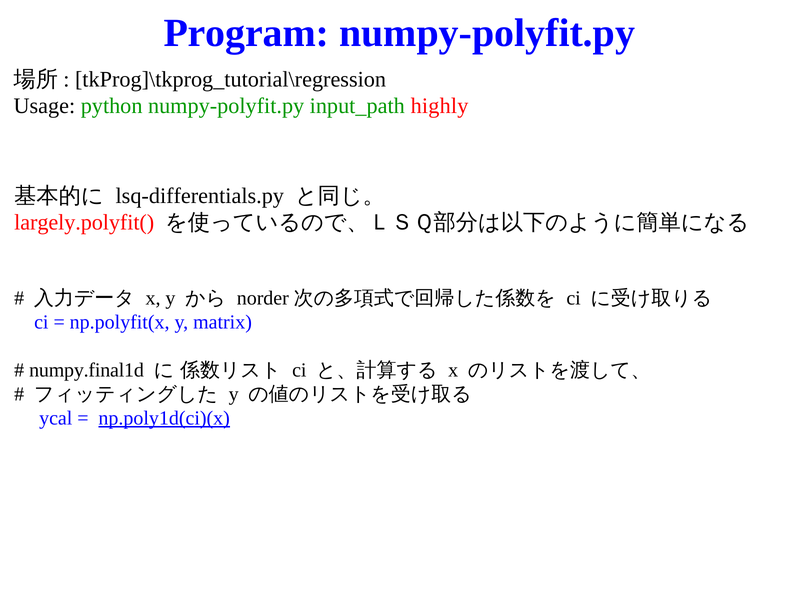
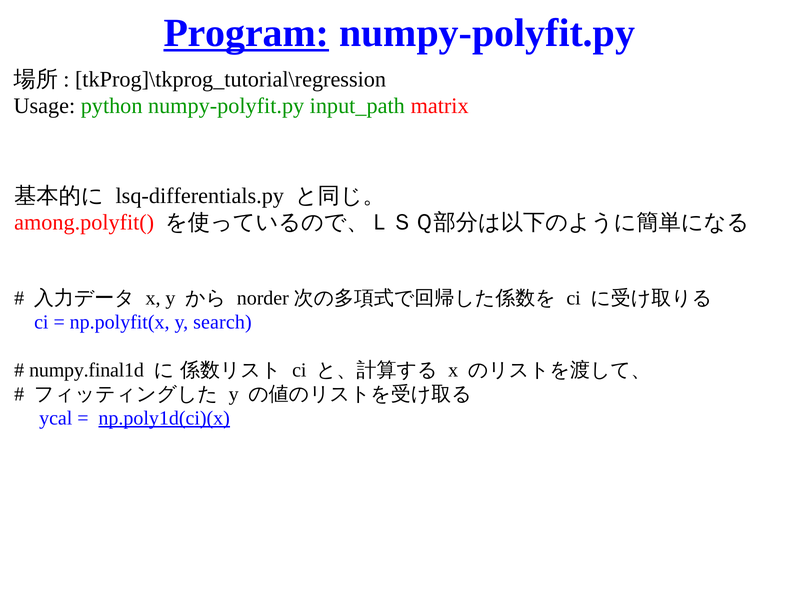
Program underline: none -> present
highly: highly -> matrix
largely.polyfit(: largely.polyfit( -> among.polyfit(
matrix: matrix -> search
